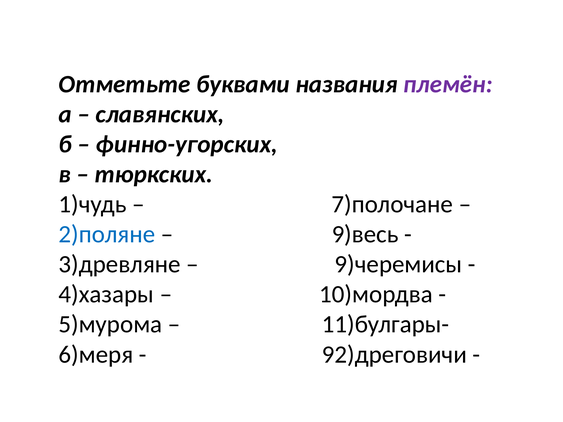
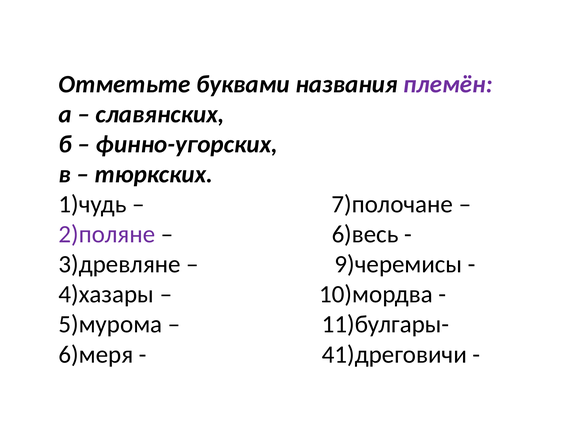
2)поляне colour: blue -> purple
9)весь: 9)весь -> 6)весь
92)дреговичи: 92)дреговичи -> 41)дреговичи
